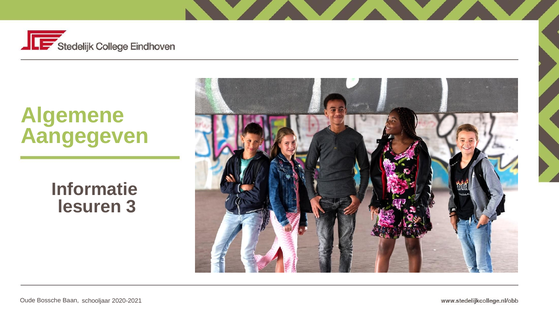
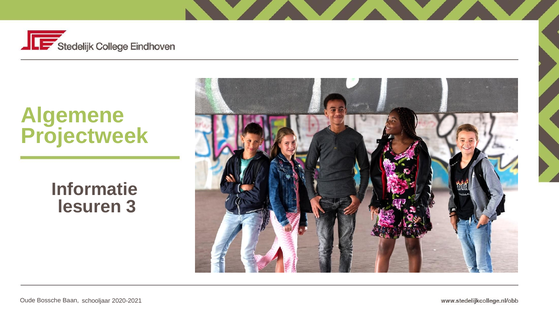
Aangegeven: Aangegeven -> Projectweek
